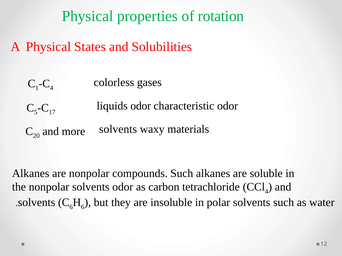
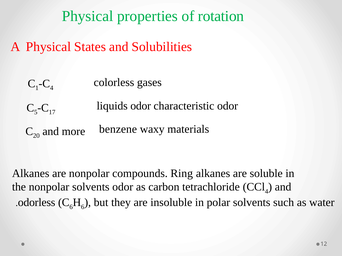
more solvents: solvents -> benzene
compounds Such: Such -> Ring
solvents at (37, 203): solvents -> odorless
